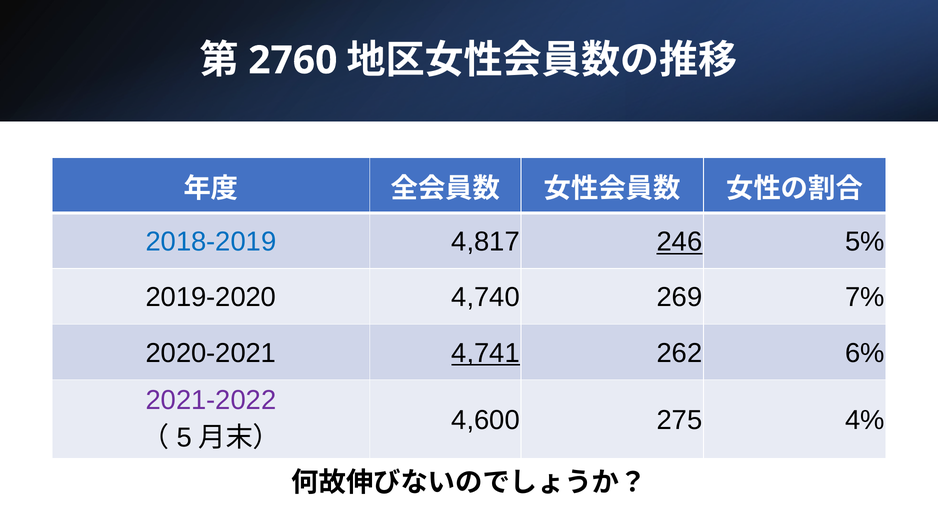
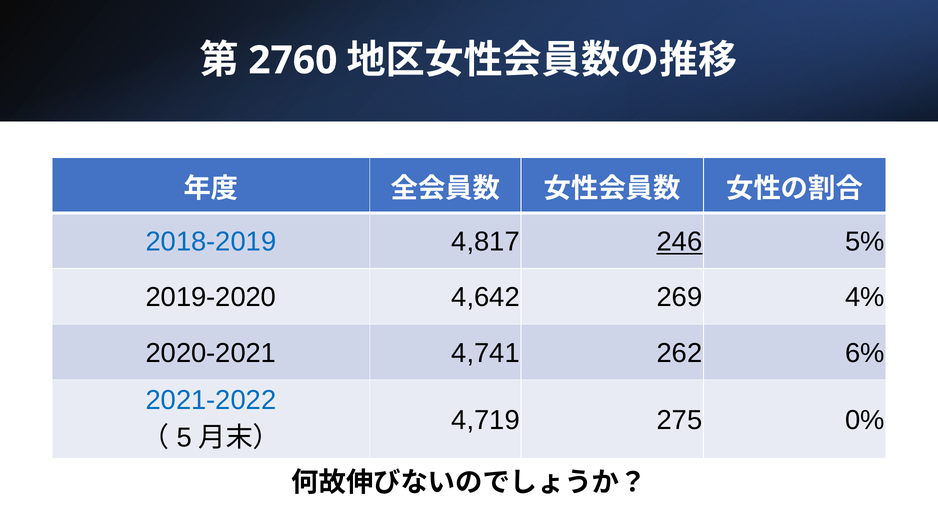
4,740: 4,740 -> 4,642
7%: 7% -> 4%
4,741 underline: present -> none
2021-2022 colour: purple -> blue
4,600: 4,600 -> 4,719
4%: 4% -> 0%
